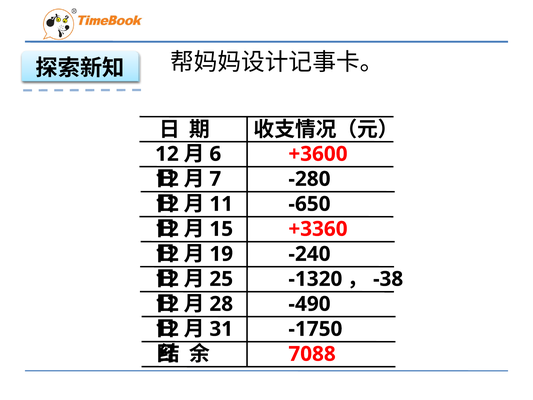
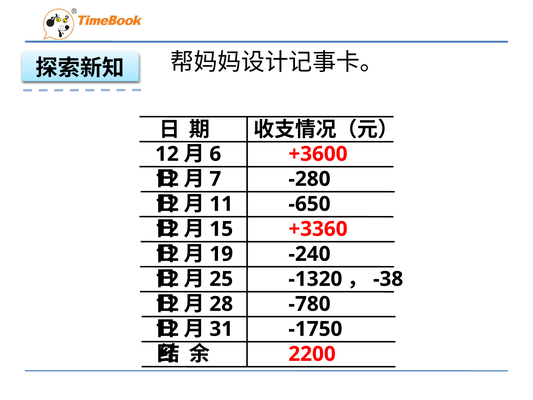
-490: -490 -> -780
7088: 7088 -> 2200
